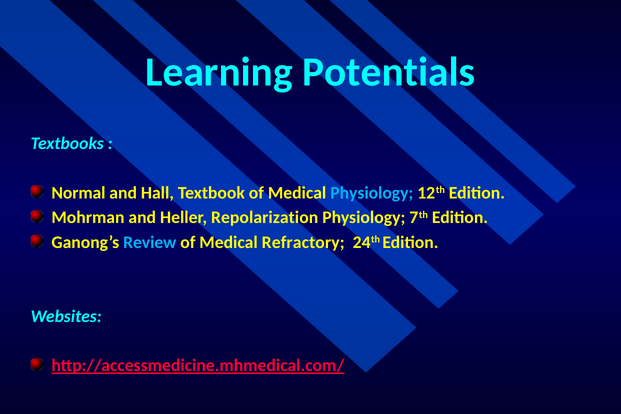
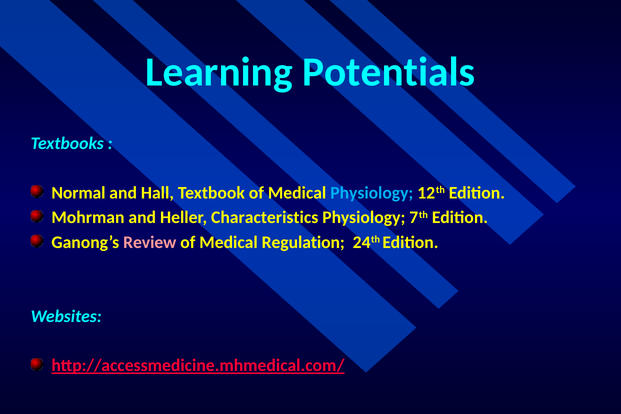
Repolarization: Repolarization -> Characteristics
Review colour: light blue -> pink
Refractory: Refractory -> Regulation
